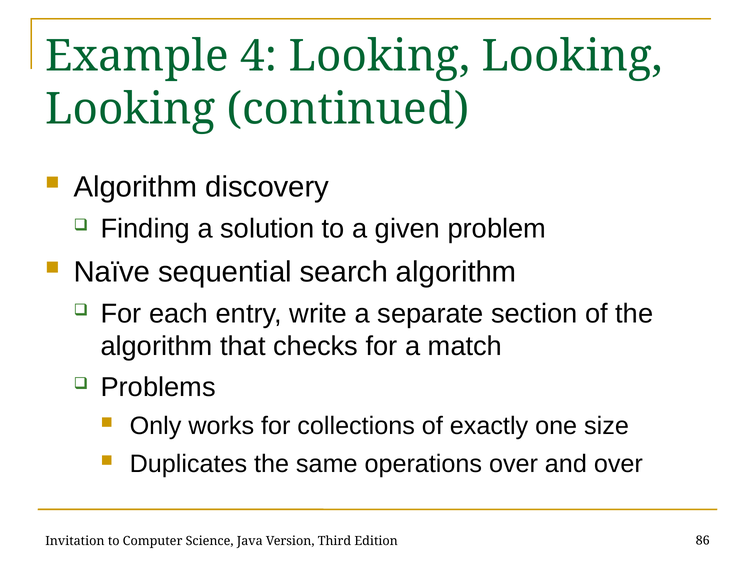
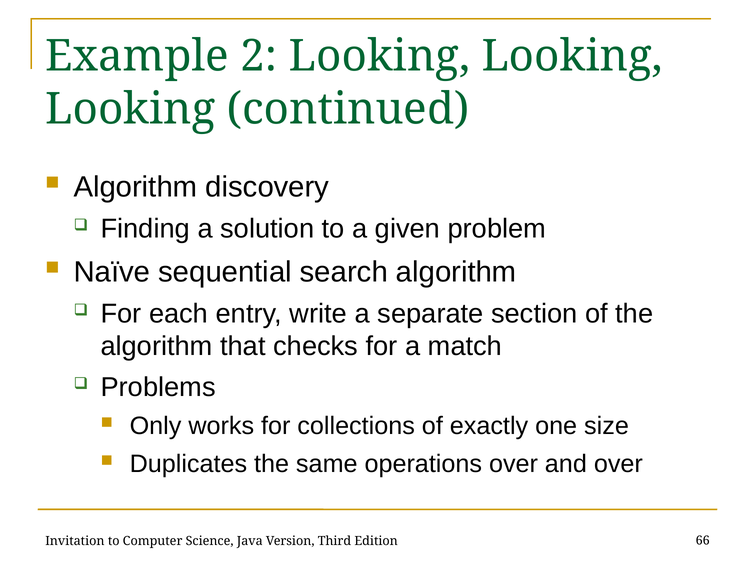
4: 4 -> 2
86: 86 -> 66
